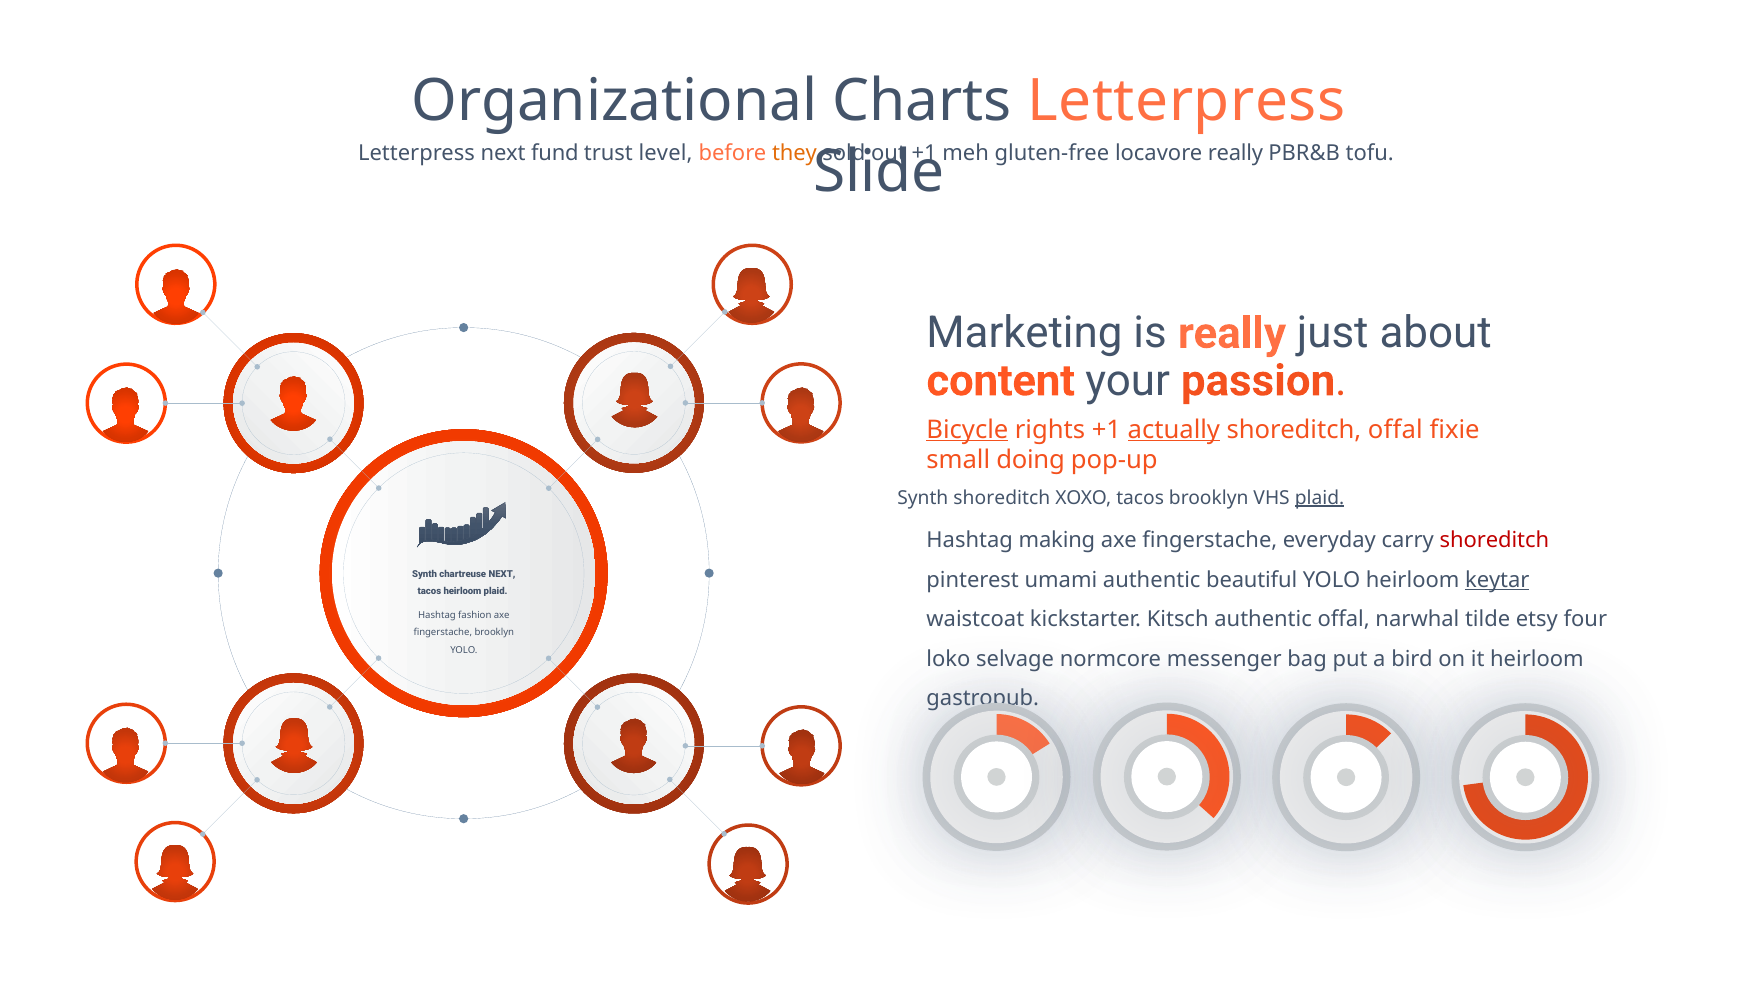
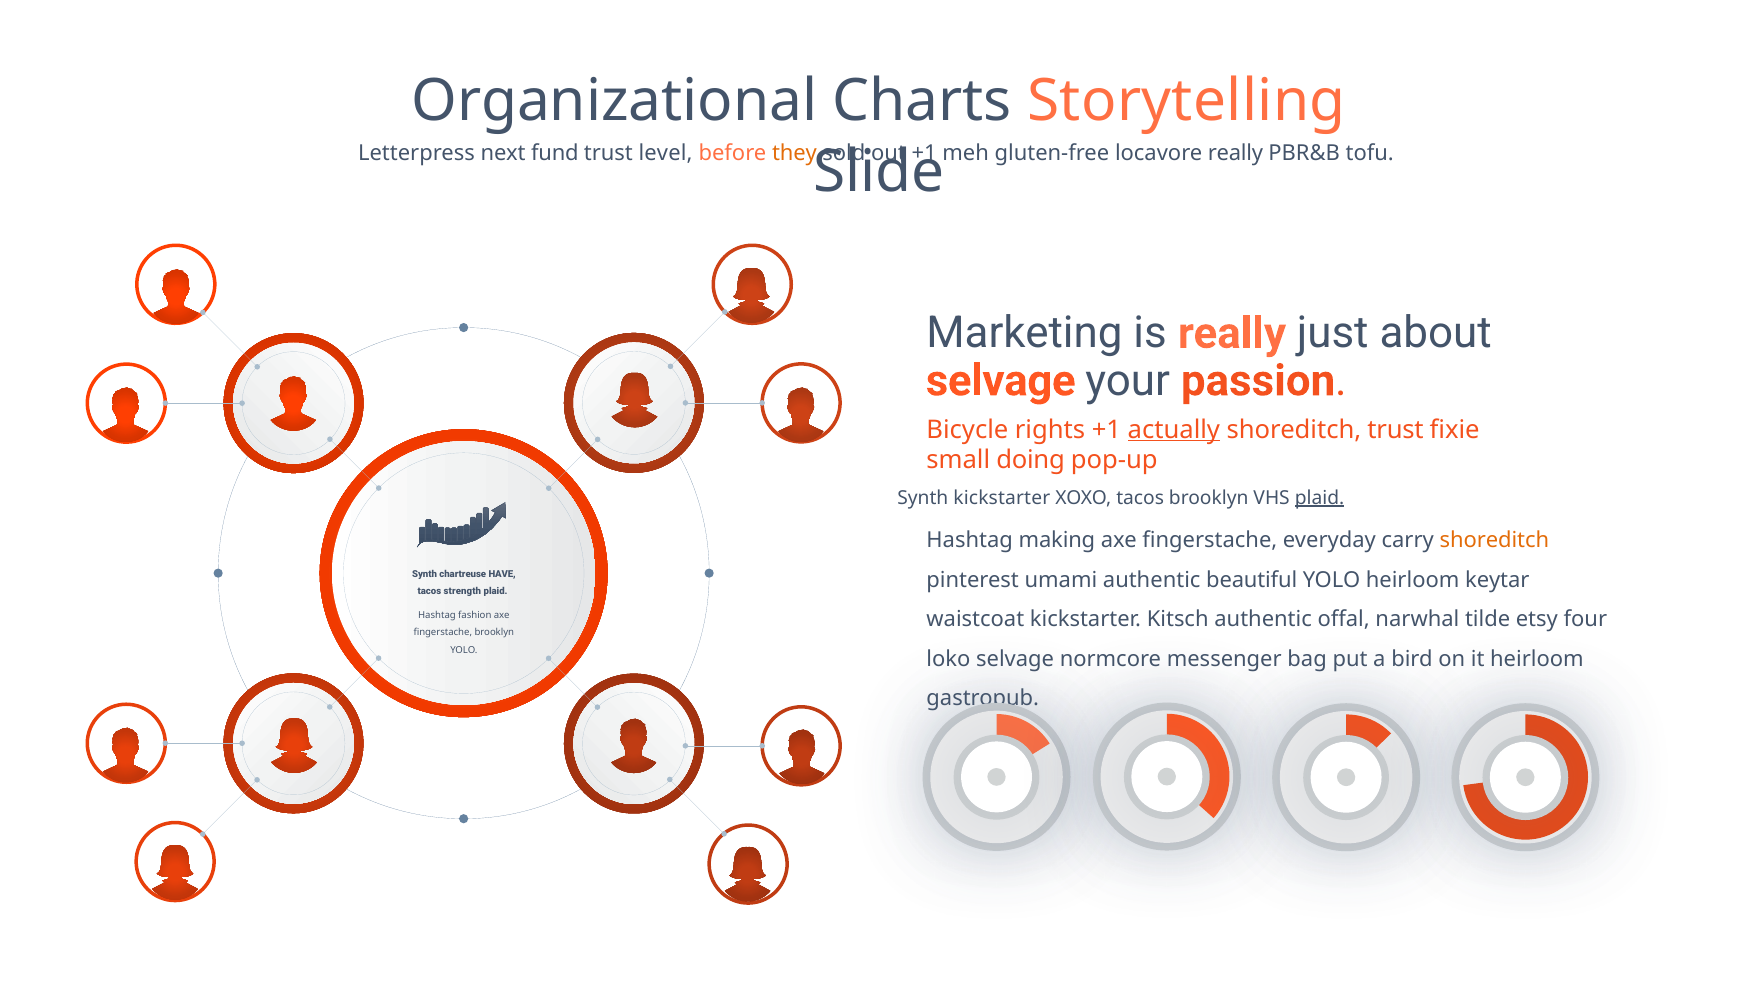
Charts Letterpress: Letterpress -> Storytelling
content at (1001, 381): content -> selvage
Bicycle underline: present -> none
shoreditch offal: offal -> trust
Synth shoreditch: shoreditch -> kickstarter
shoreditch at (1494, 540) colour: red -> orange
chartreuse NEXT: NEXT -> HAVE
keytar underline: present -> none
tacos heirloom: heirloom -> strength
